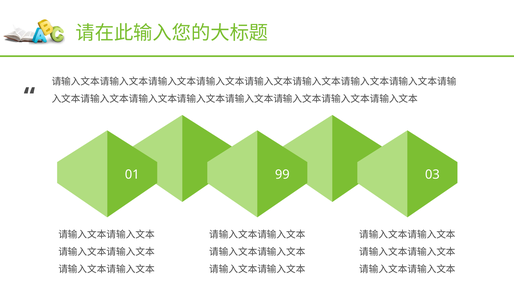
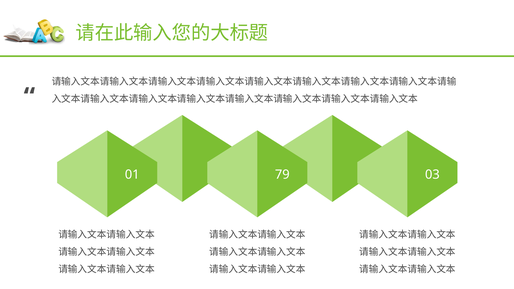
99: 99 -> 79
